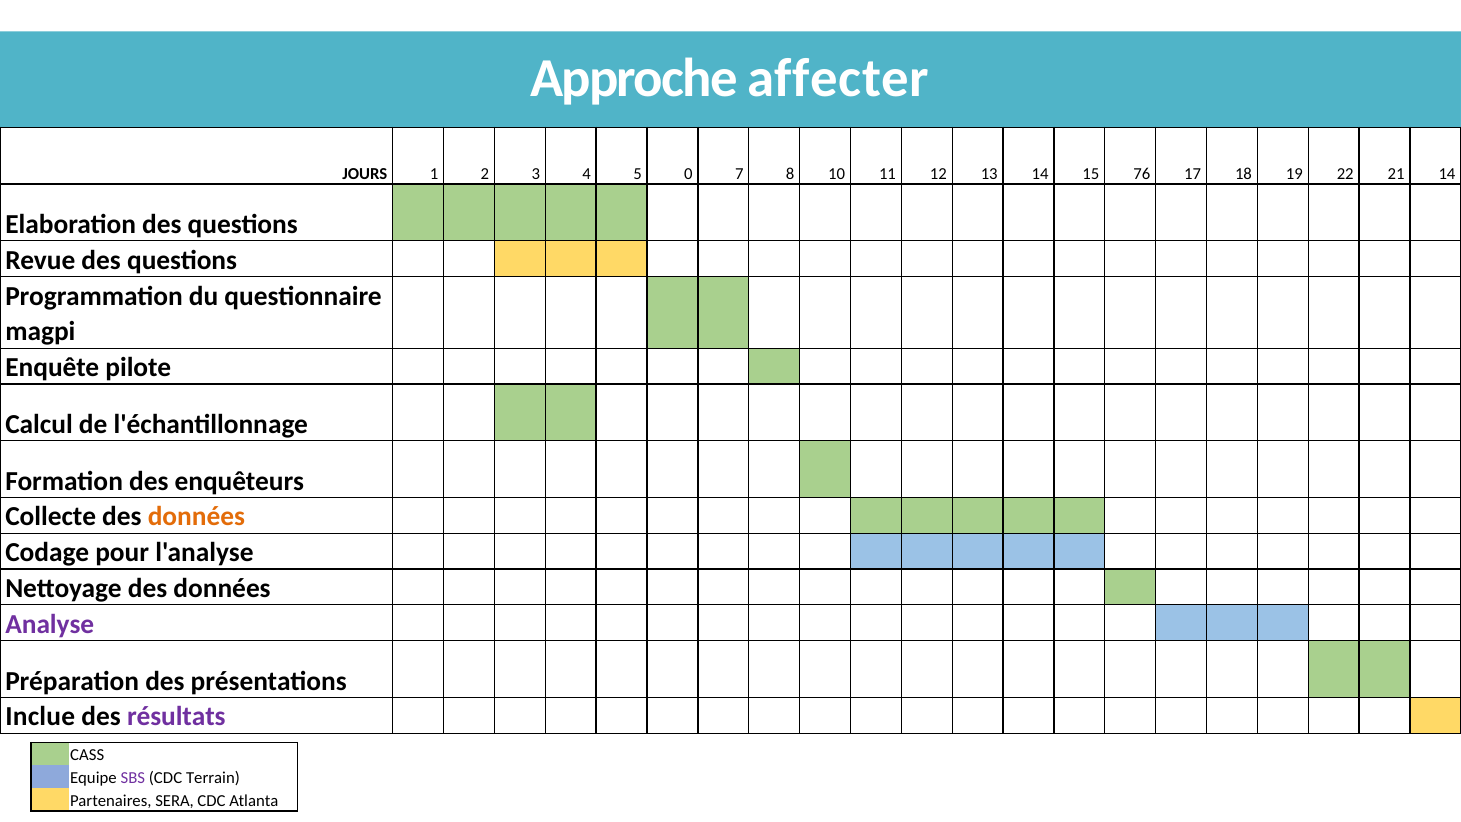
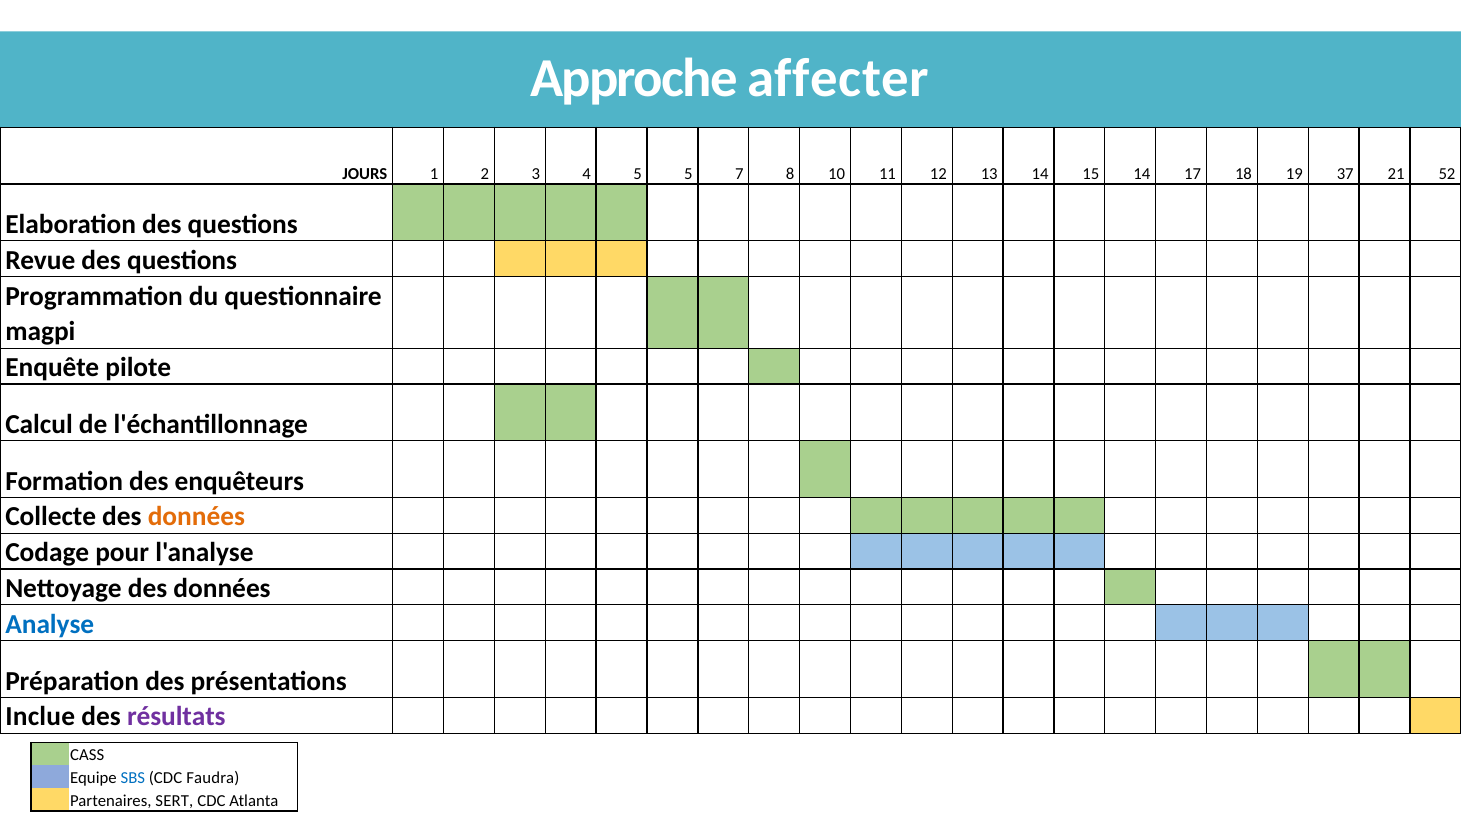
5 0: 0 -> 5
15 76: 76 -> 14
22: 22 -> 37
21 14: 14 -> 52
Analyse colour: purple -> blue
SBS colour: purple -> blue
Terrain: Terrain -> Faudra
SERA: SERA -> SERT
